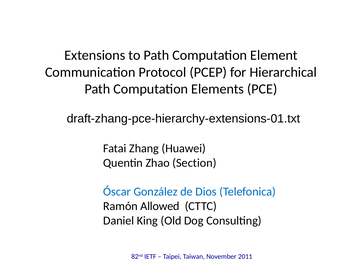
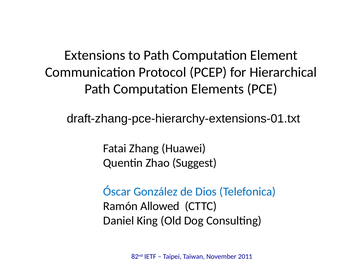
Section: Section -> Suggest
